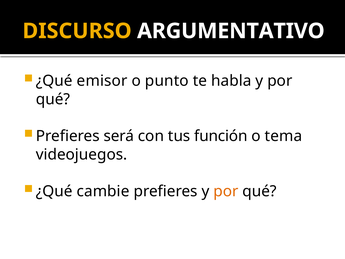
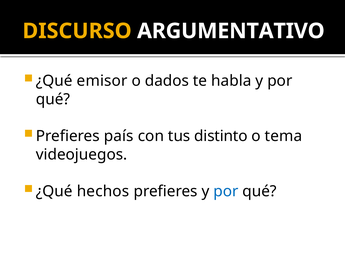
punto: punto -> dados
será: será -> país
función: función -> distinto
cambie: cambie -> hechos
por at (226, 191) colour: orange -> blue
